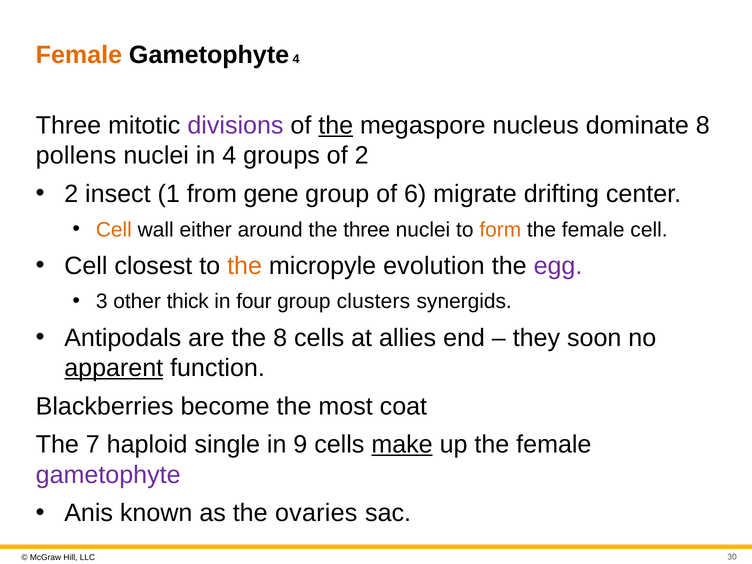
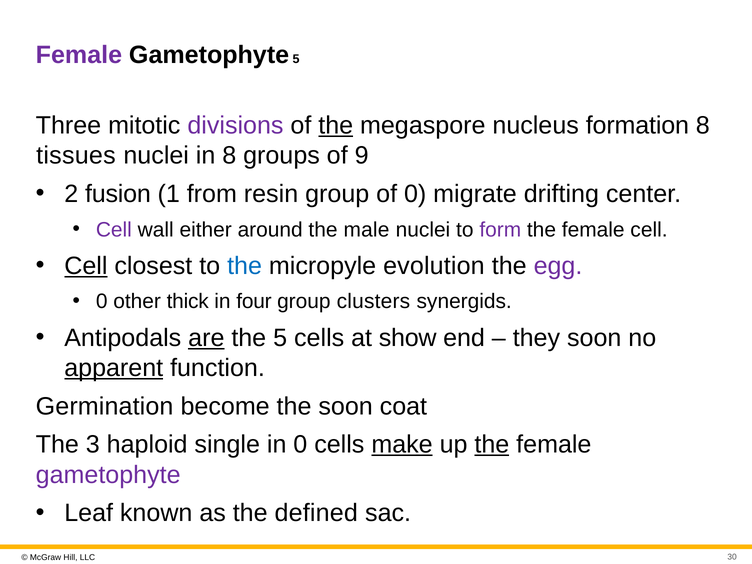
Female at (79, 55) colour: orange -> purple
Gametophyte 4: 4 -> 5
dominate: dominate -> formation
pollens: pollens -> tissues
in 4: 4 -> 8
of 2: 2 -> 9
insect: insect -> fusion
gene: gene -> resin
of 6: 6 -> 0
Cell at (114, 230) colour: orange -> purple
the three: three -> male
form colour: orange -> purple
Cell at (86, 266) underline: none -> present
the at (245, 266) colour: orange -> blue
3 at (102, 302): 3 -> 0
are underline: none -> present
the 8: 8 -> 5
allies: allies -> show
Blackberries: Blackberries -> Germination
the most: most -> soon
7: 7 -> 3
in 9: 9 -> 0
the at (492, 445) underline: none -> present
Anis: Anis -> Leaf
ovaries: ovaries -> defined
